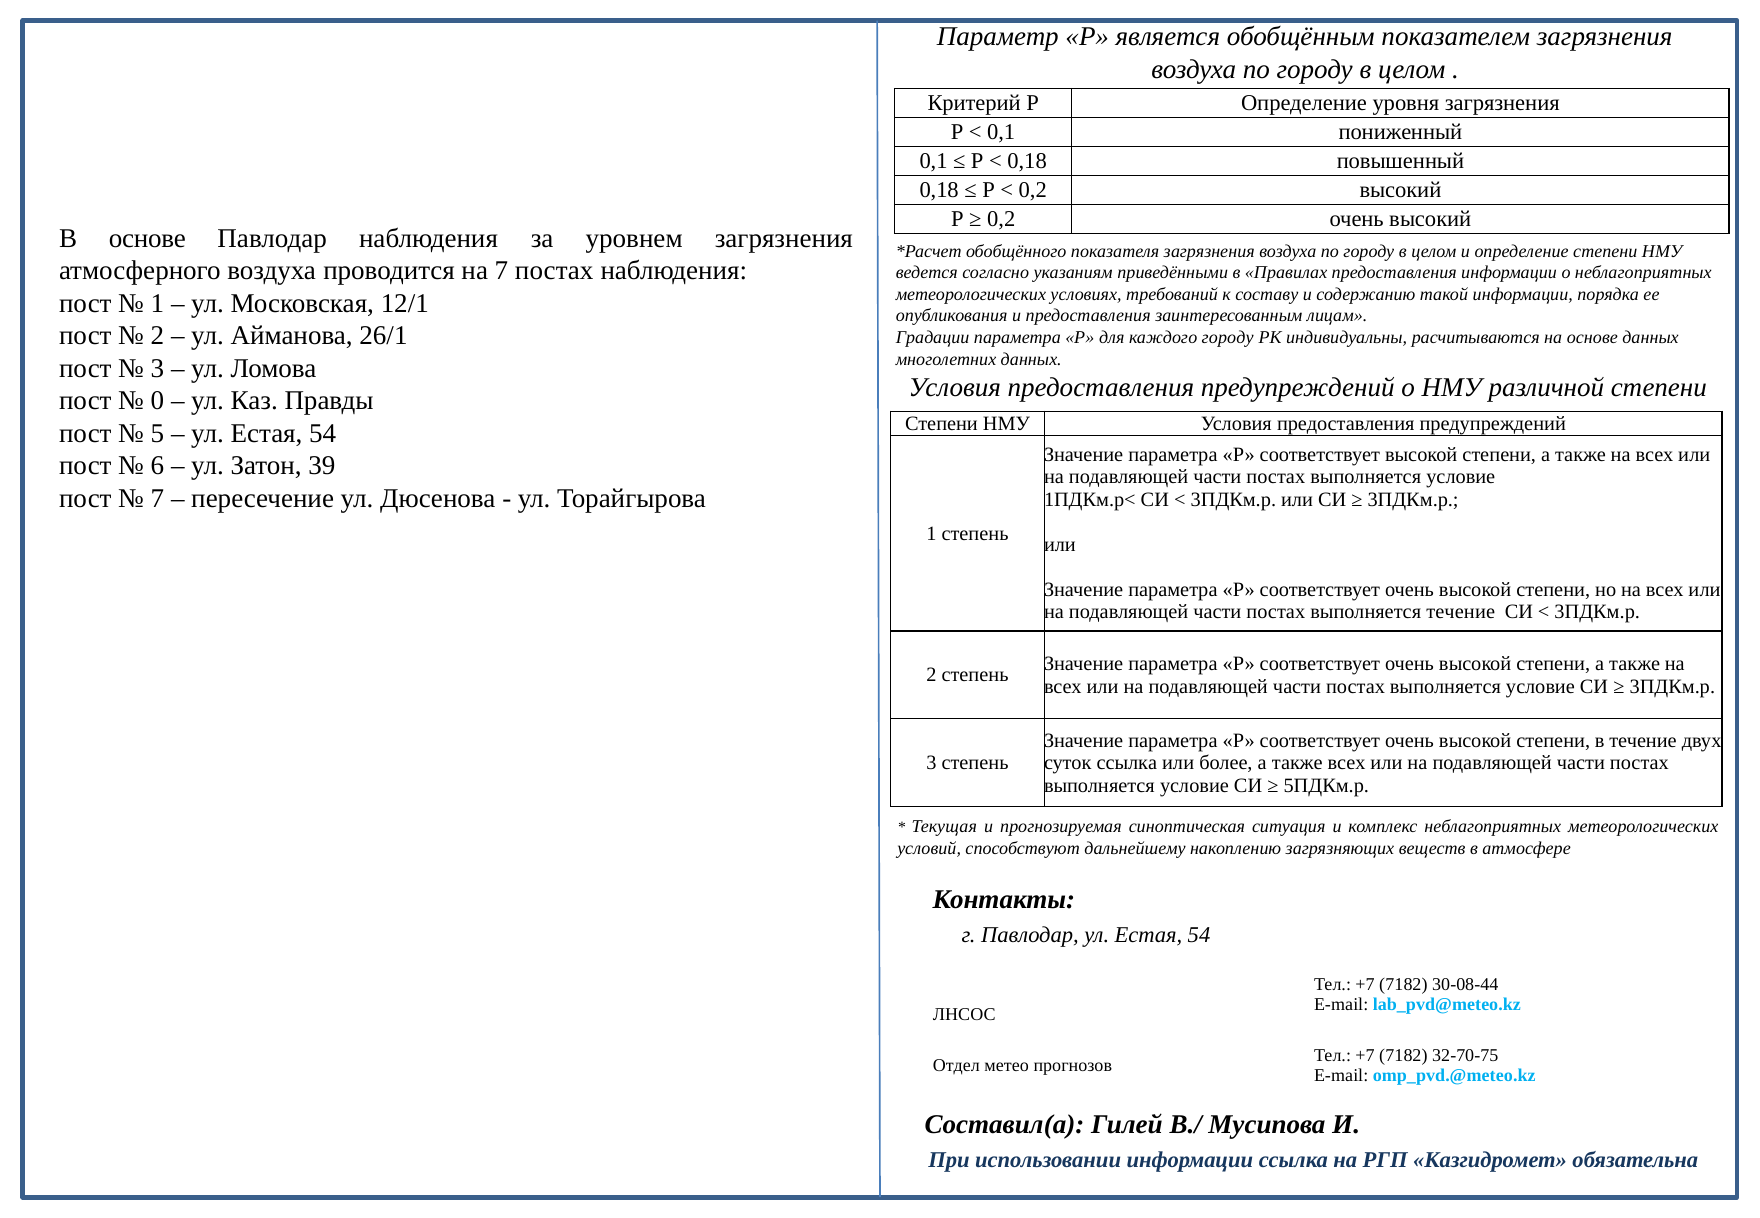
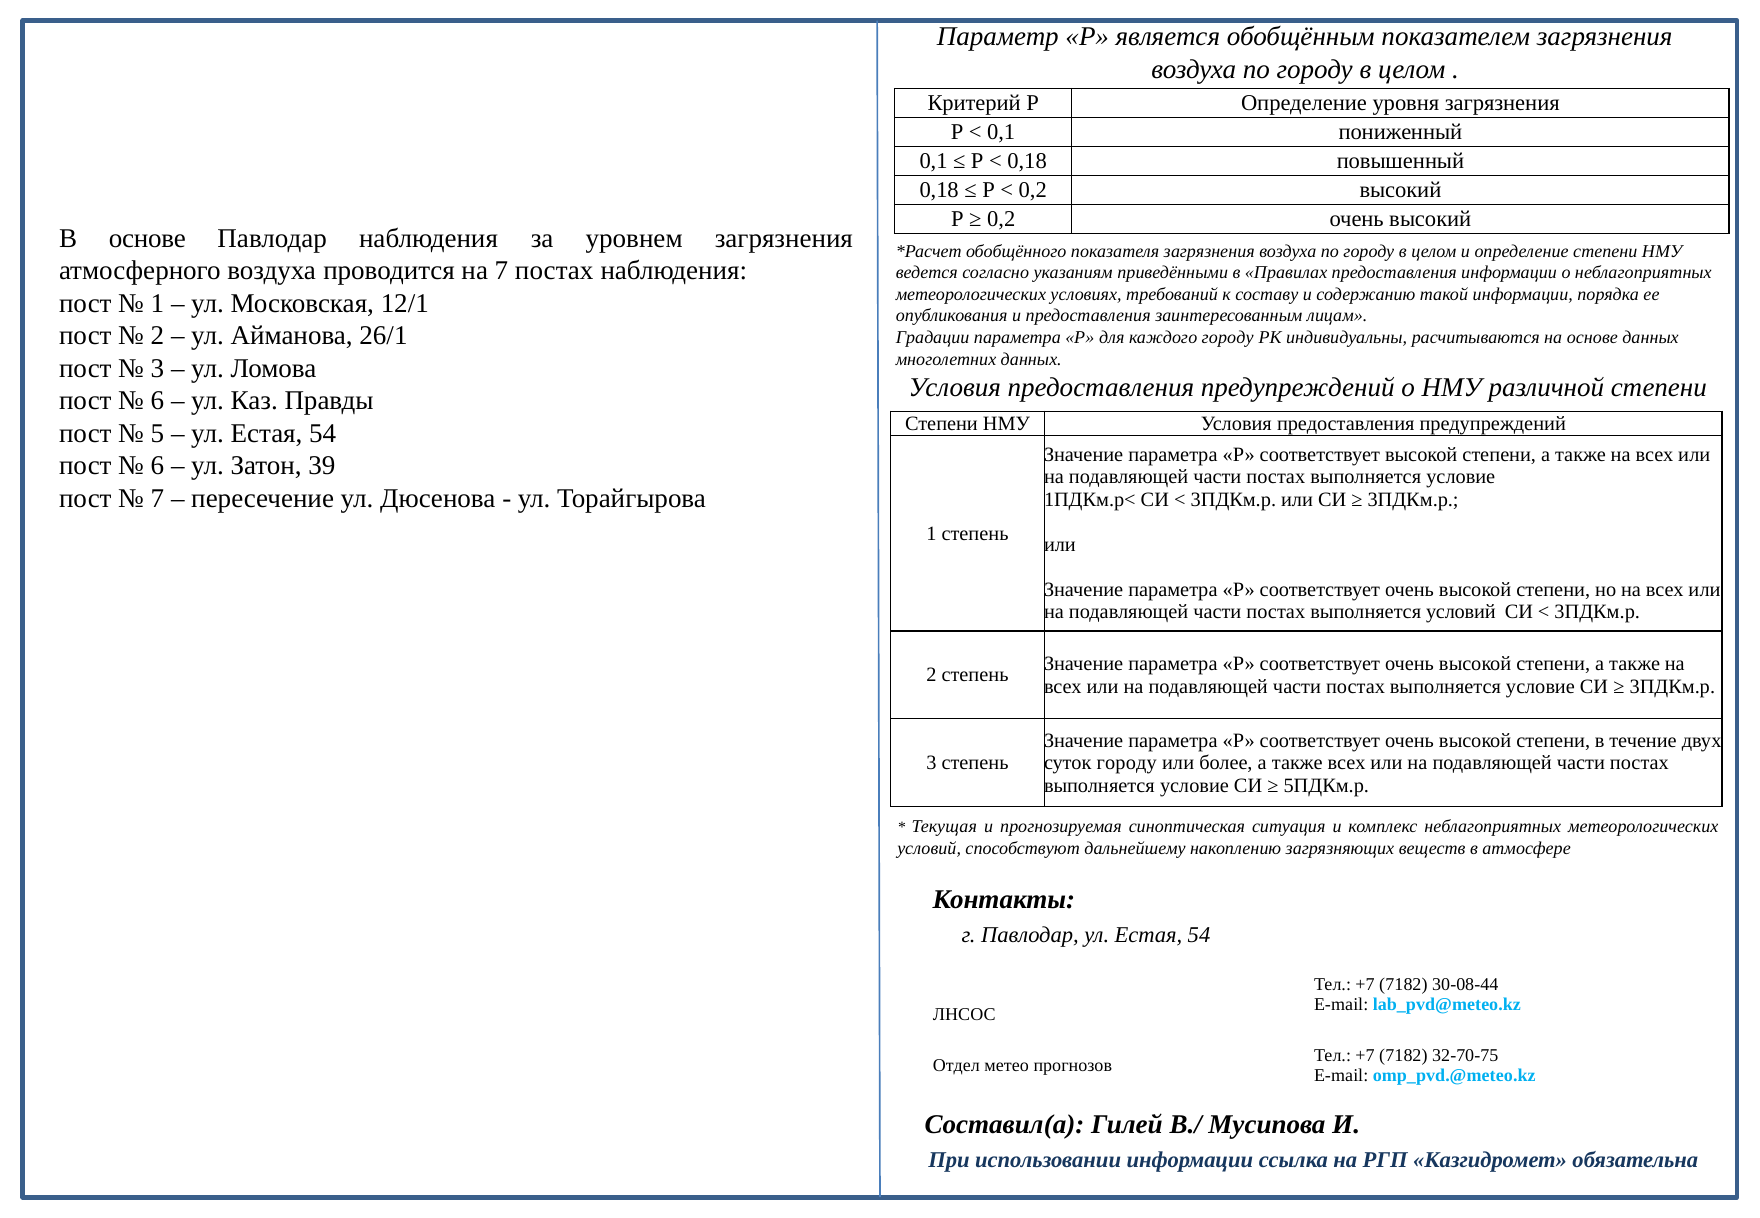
0 at (157, 401): 0 -> 6
выполняется течение: течение -> условий
суток ссылка: ссылка -> городу
